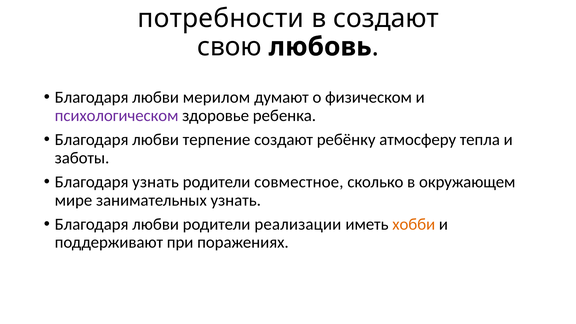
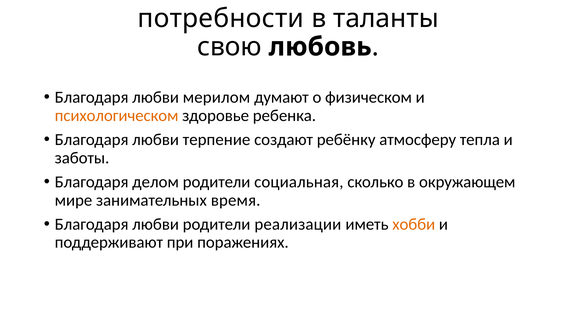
в создают: создают -> таланты
психологическом colour: purple -> orange
Благодаря узнать: узнать -> делом
совместное: совместное -> социальная
занимательных узнать: узнать -> время
